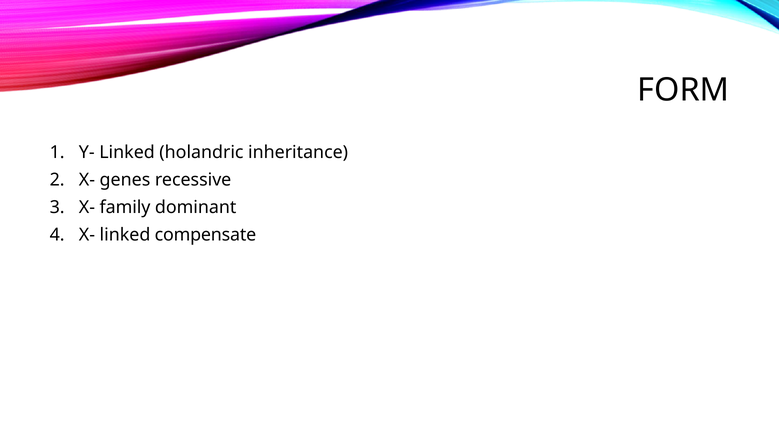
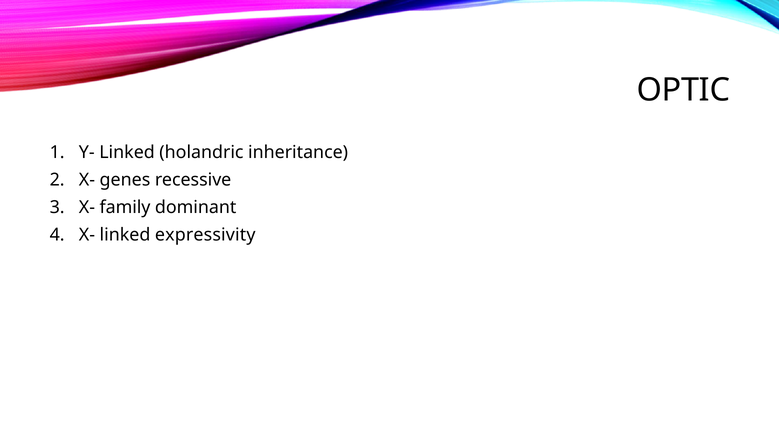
FORM: FORM -> OPTIC
compensate: compensate -> expressivity
